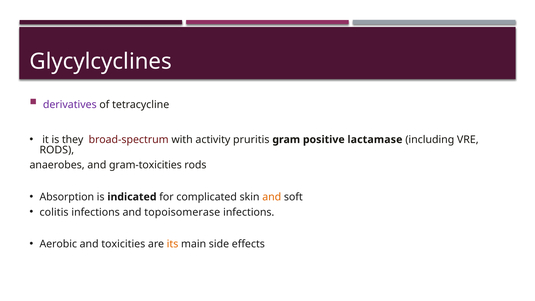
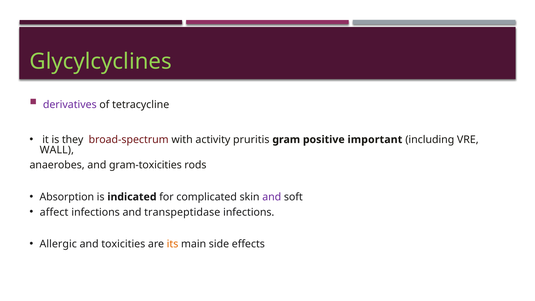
Glycylcyclines colour: white -> light green
lactamase: lactamase -> important
RODS at (57, 150): RODS -> WALL
and at (272, 197) colour: orange -> purple
colitis: colitis -> affect
topoisomerase: topoisomerase -> transpeptidase
Aerobic: Aerobic -> Allergic
